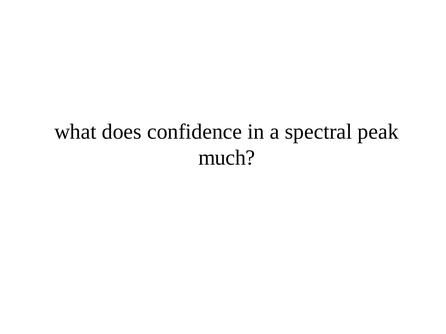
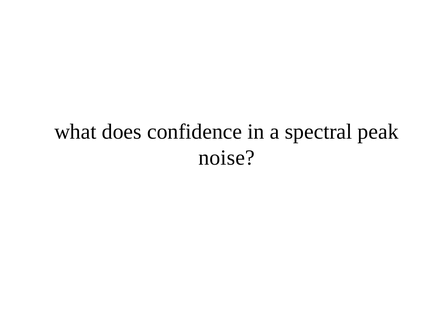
much: much -> noise
